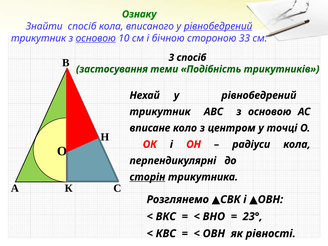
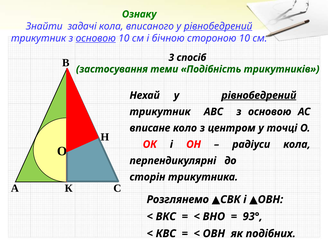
Знайти спосіб: спосіб -> задачі
стороною 33: 33 -> 10
рівнобедрений at (259, 95) underline: none -> present
сторін underline: present -> none
23°: 23° -> 93°
рівності: рівності -> подібних
